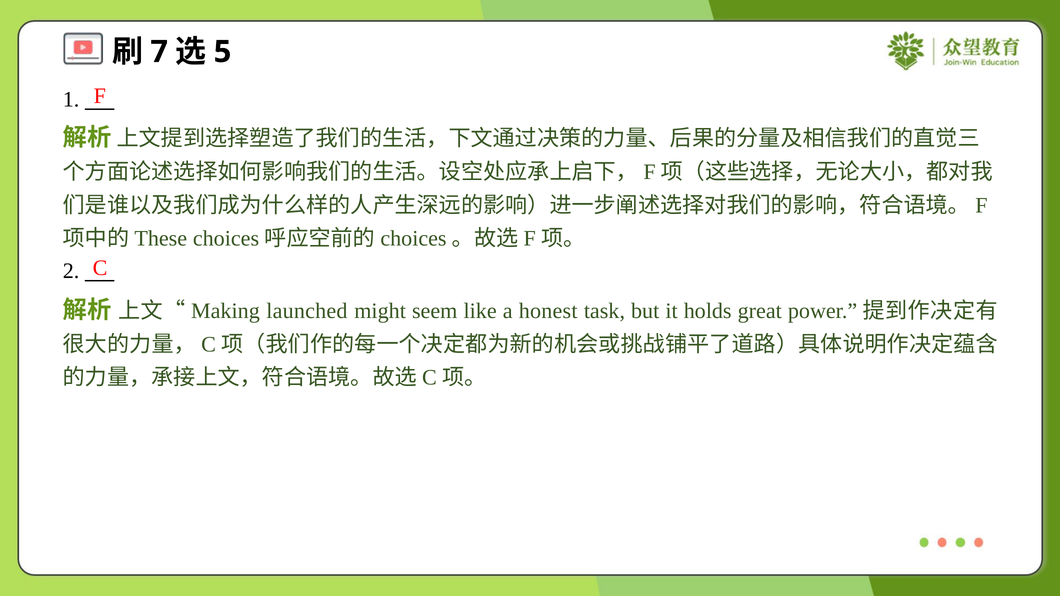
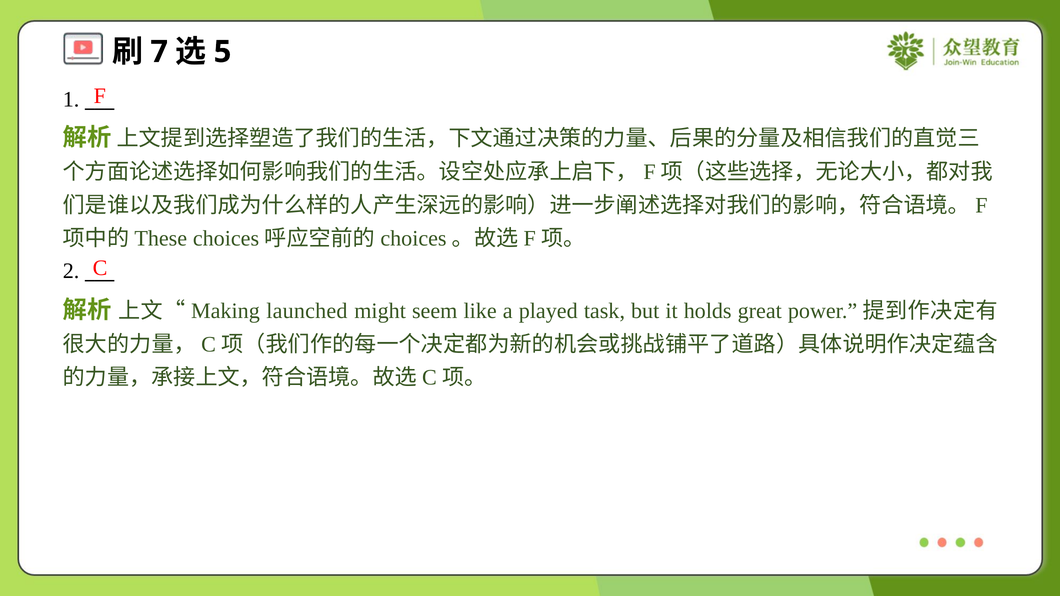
honest: honest -> played
